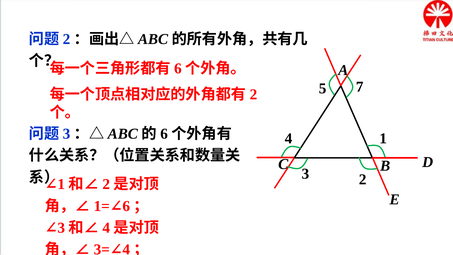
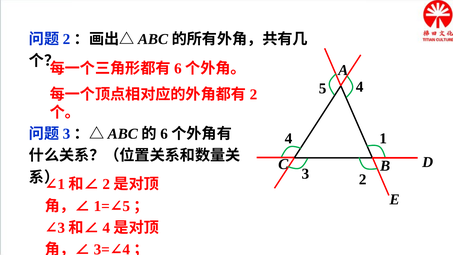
5 7: 7 -> 4
6 at (126, 206): 6 -> 5
